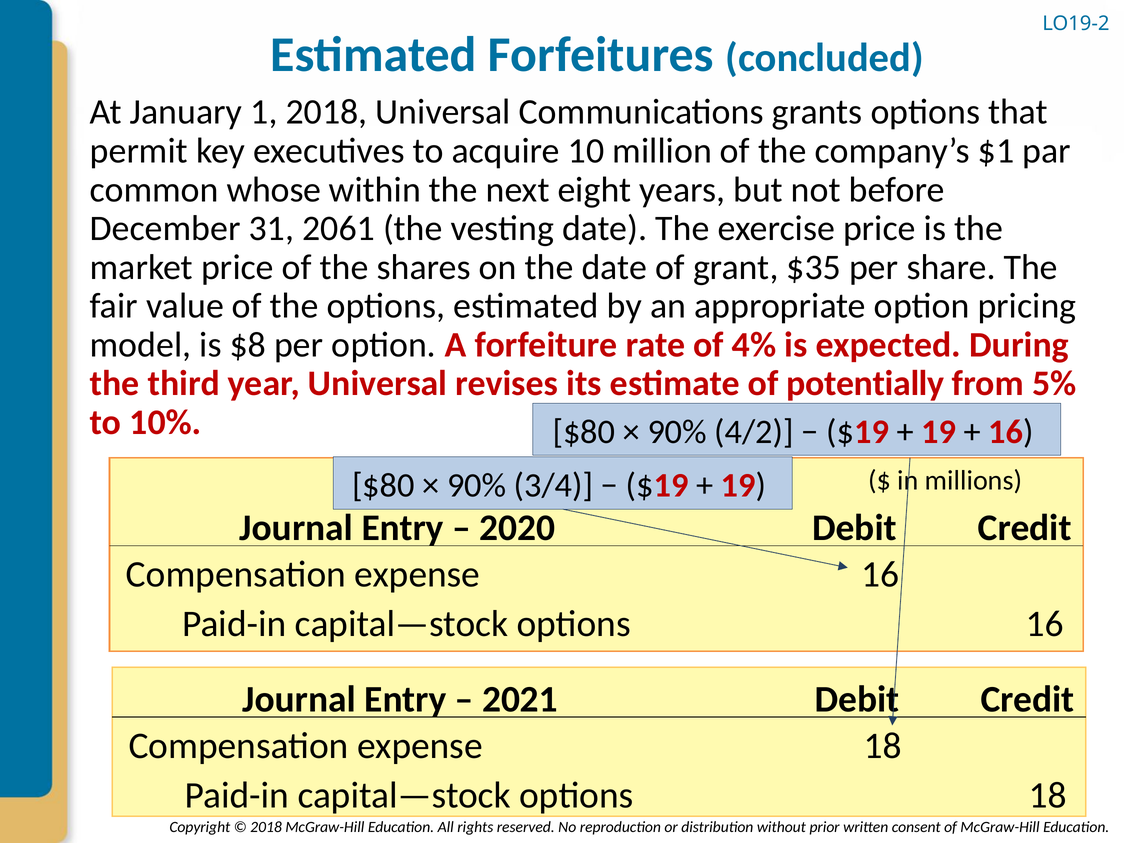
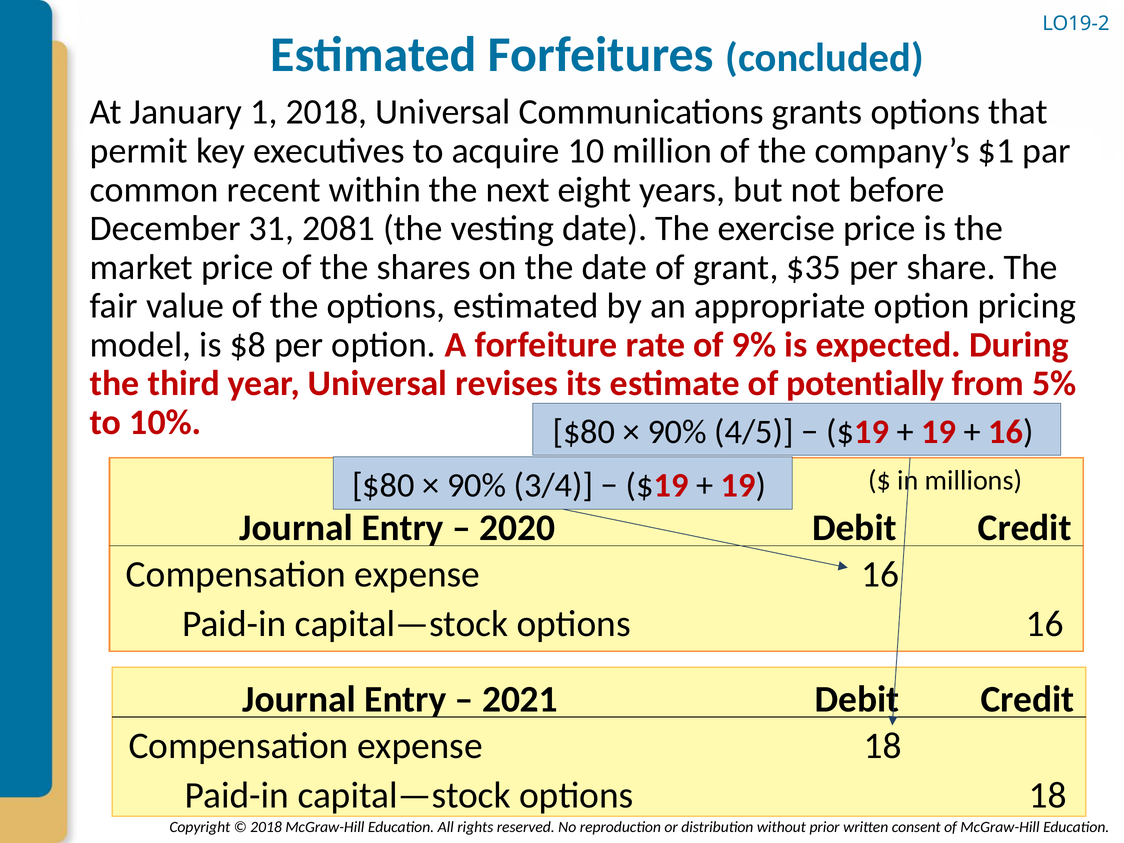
whose: whose -> recent
2061: 2061 -> 2081
4%: 4% -> 9%
4/2: 4/2 -> 4/5
